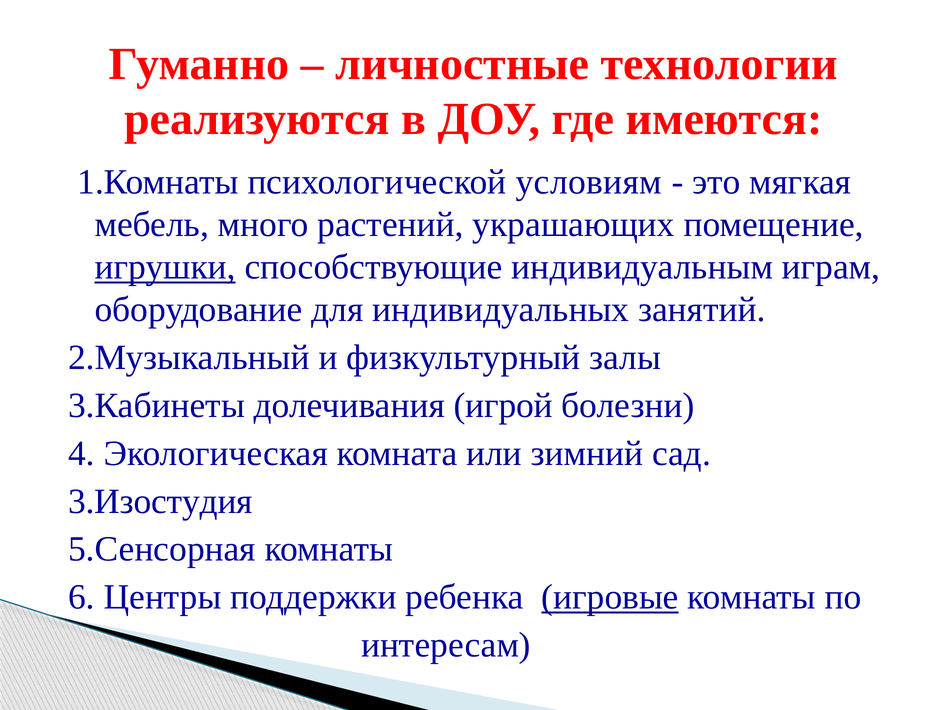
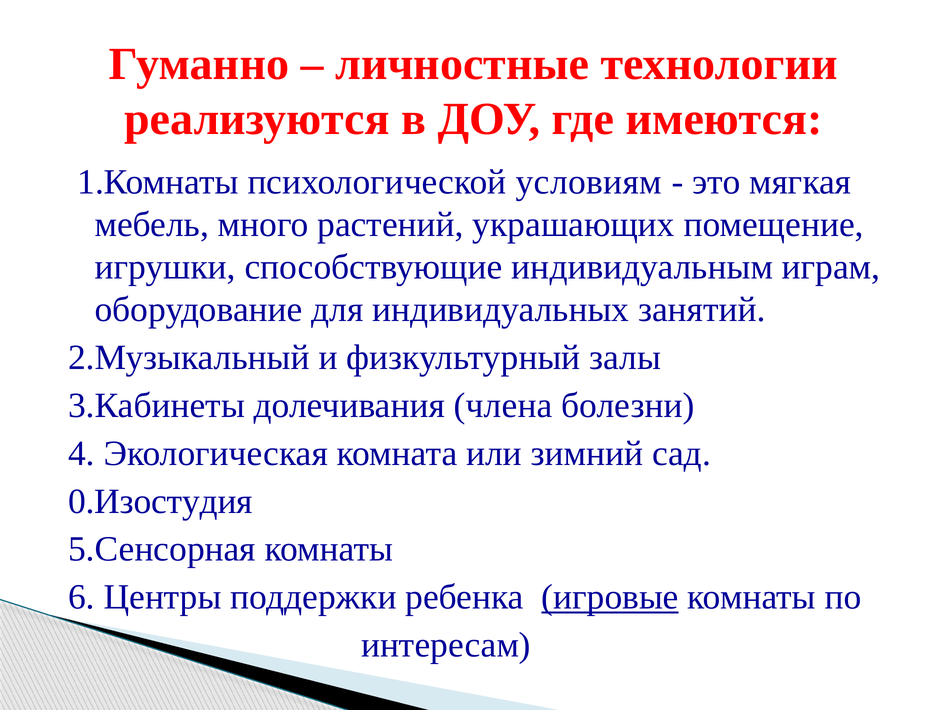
игрушки underline: present -> none
игрой: игрой -> члена
3.Изостудия: 3.Изостудия -> 0.Изостудия
